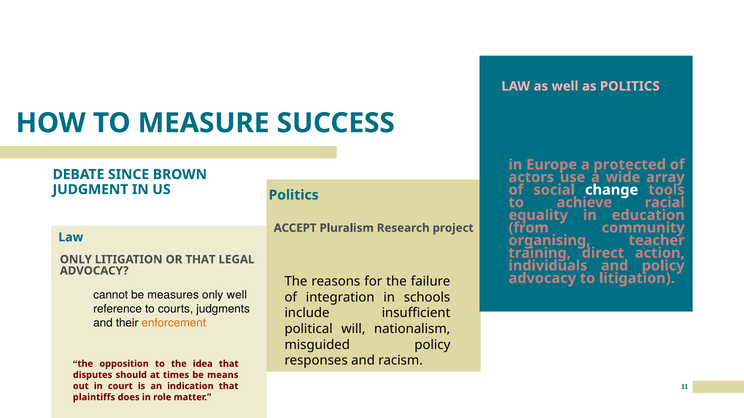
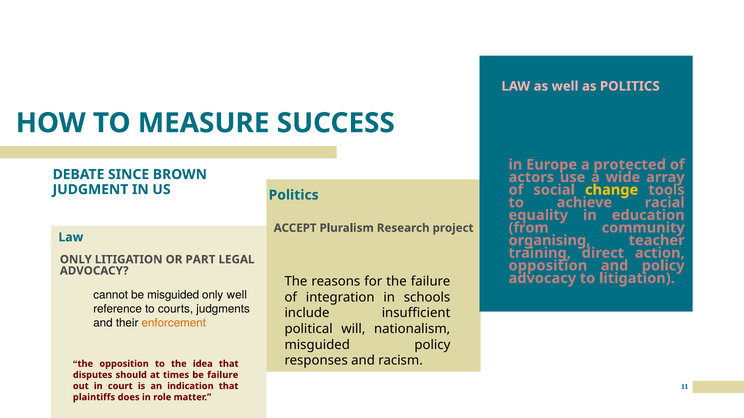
change colour: white -> yellow
OR THAT: THAT -> PART
individuals at (548, 266): individuals -> opposition
be measures: measures -> misguided
be means: means -> failure
